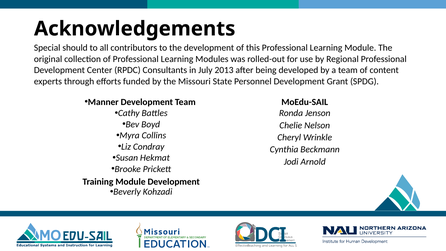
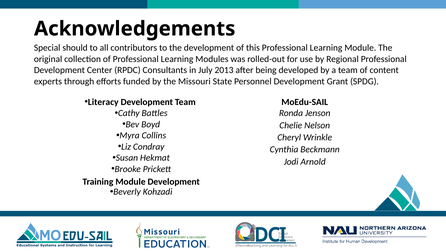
Manner: Manner -> Literacy
